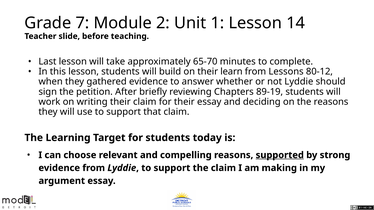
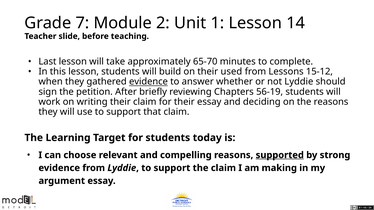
learn: learn -> used
80-12: 80-12 -> 15-12
evidence at (148, 82) underline: none -> present
89-19: 89-19 -> 56-19
